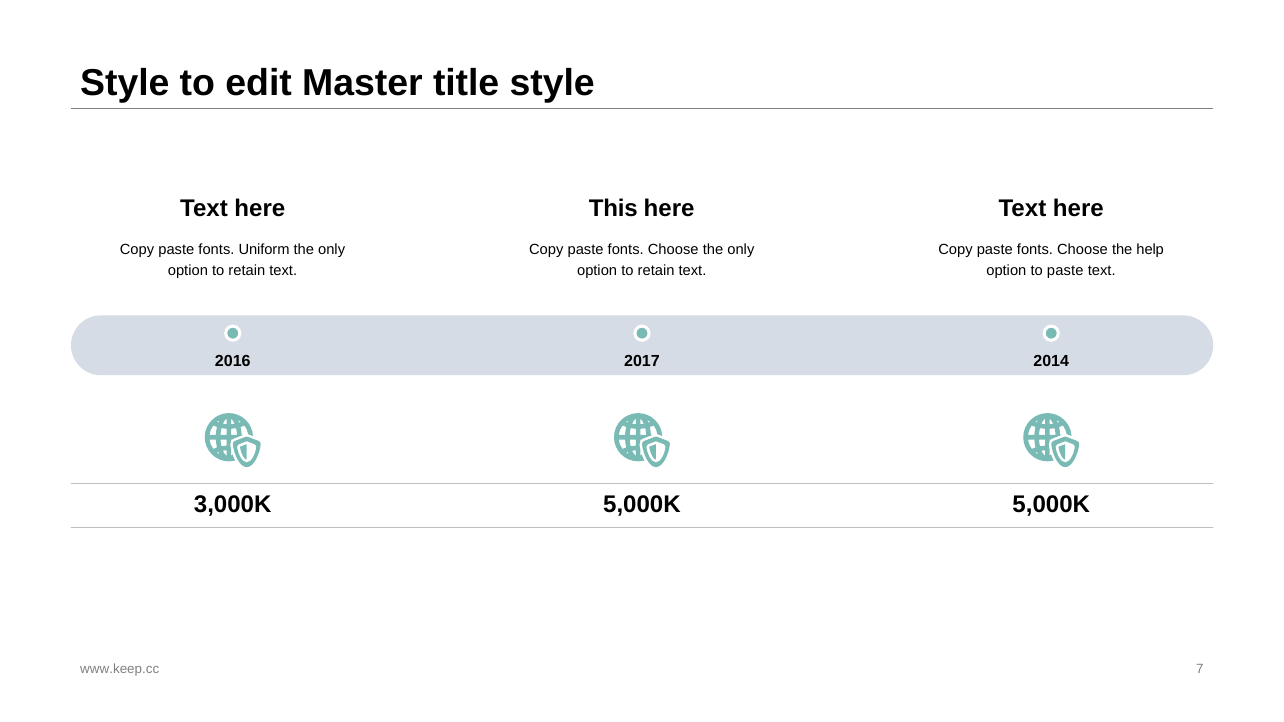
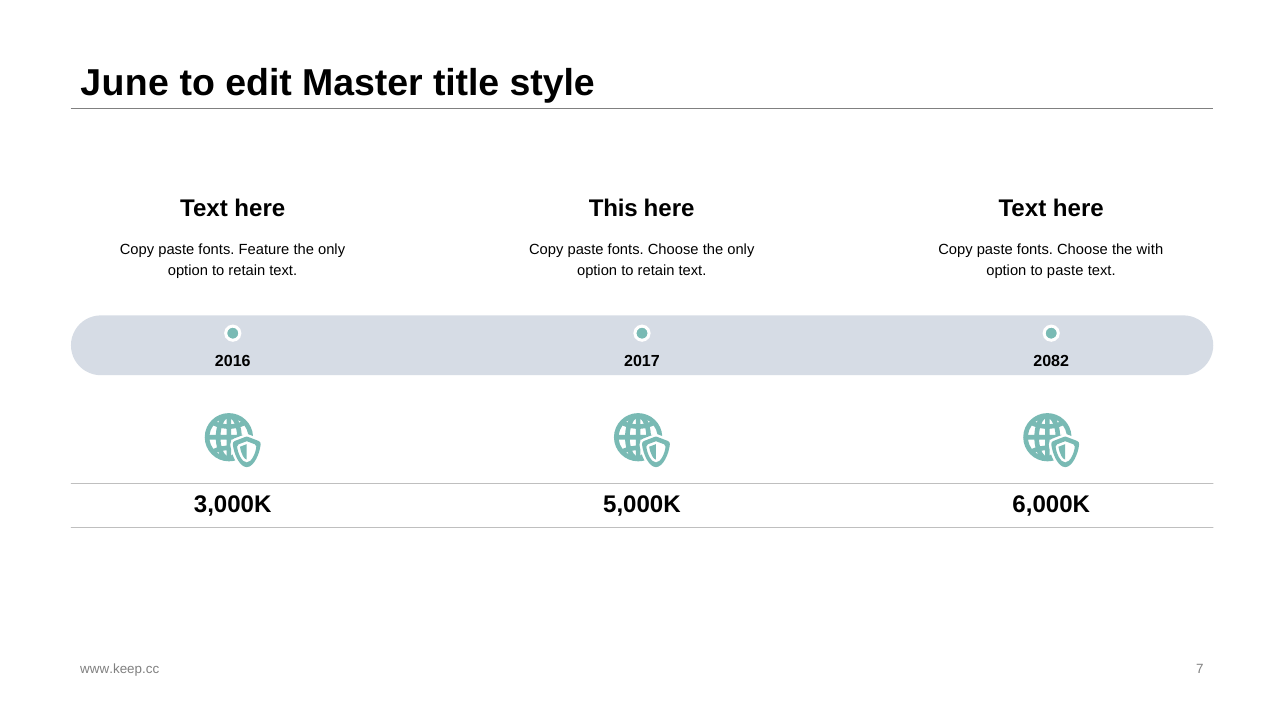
Style at (125, 83): Style -> June
Uniform: Uniform -> Feature
help: help -> with
2014: 2014 -> 2082
5,000K 5,000K: 5,000K -> 6,000K
